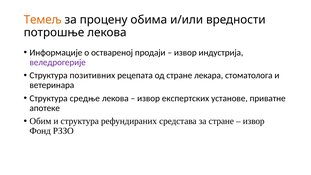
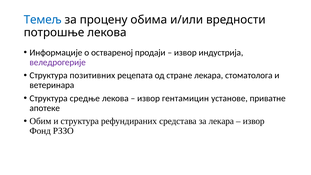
Темељ colour: orange -> blue
експертских: експертских -> гентамицин
за стране: стране -> лекара
